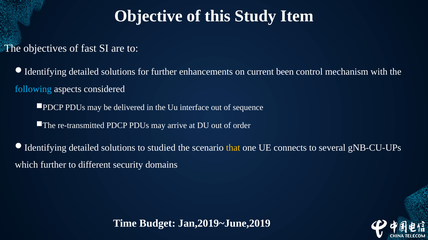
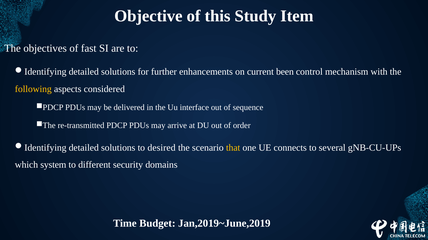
following colour: light blue -> yellow
studied: studied -> desired
which further: further -> system
